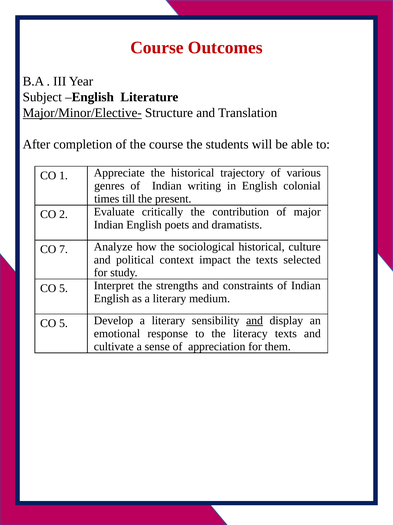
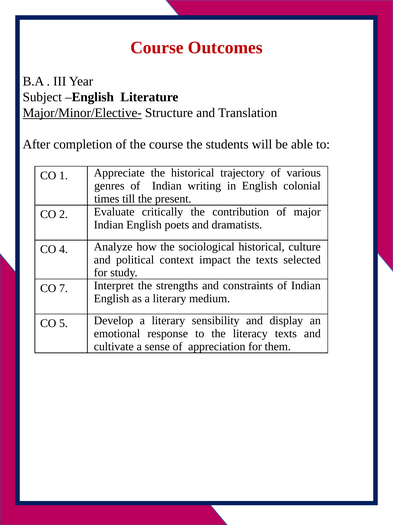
7: 7 -> 4
5 at (64, 288): 5 -> 7
and at (255, 320) underline: present -> none
